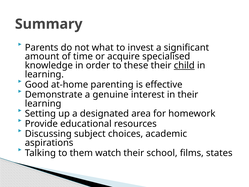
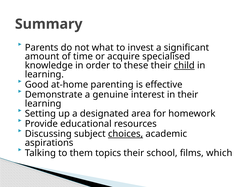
choices underline: none -> present
watch: watch -> topics
states: states -> which
